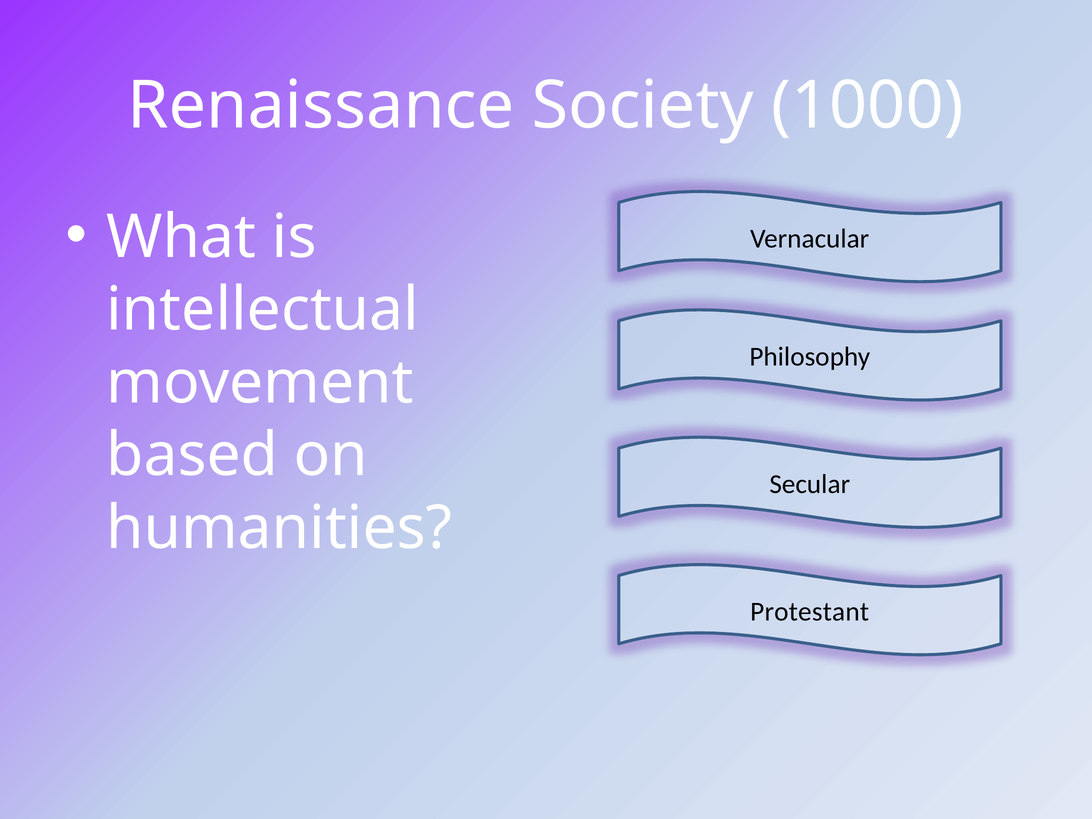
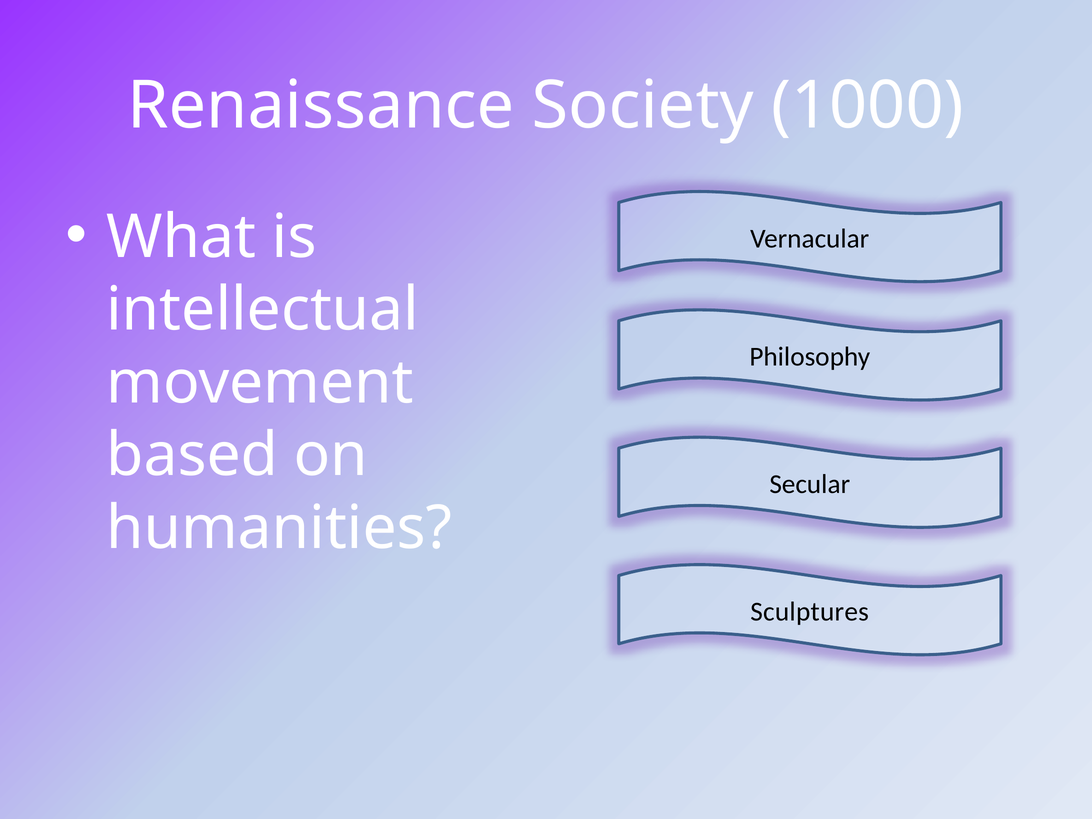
Protestant: Protestant -> Sculptures
